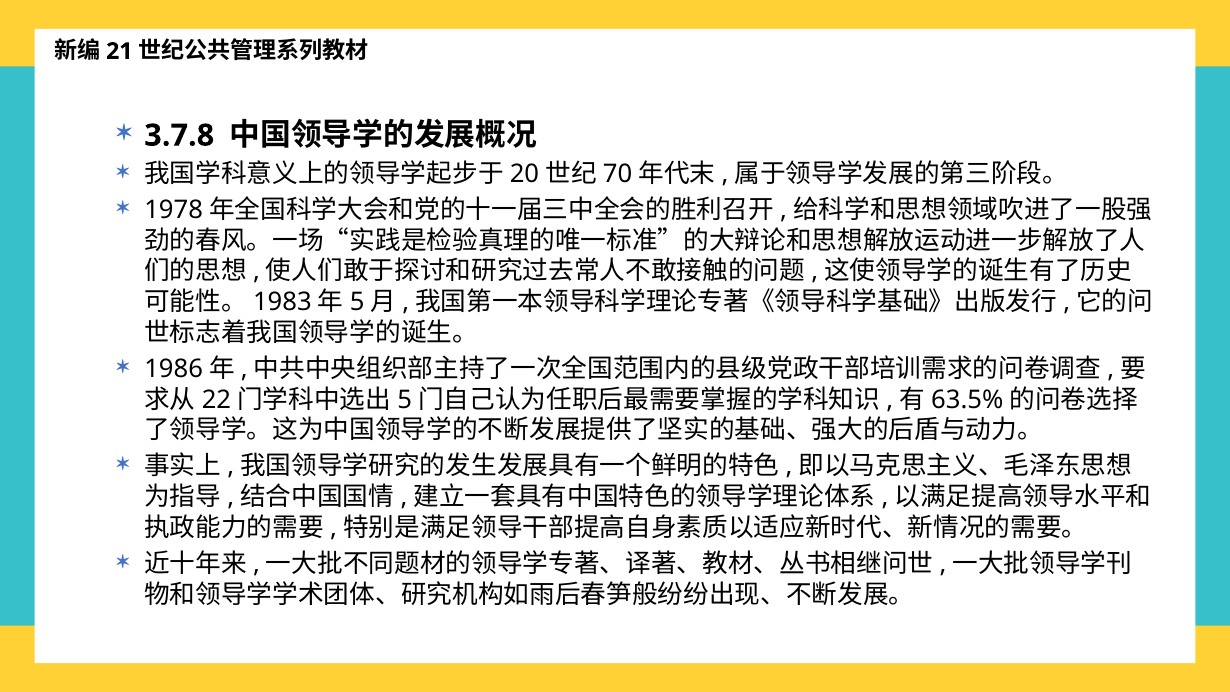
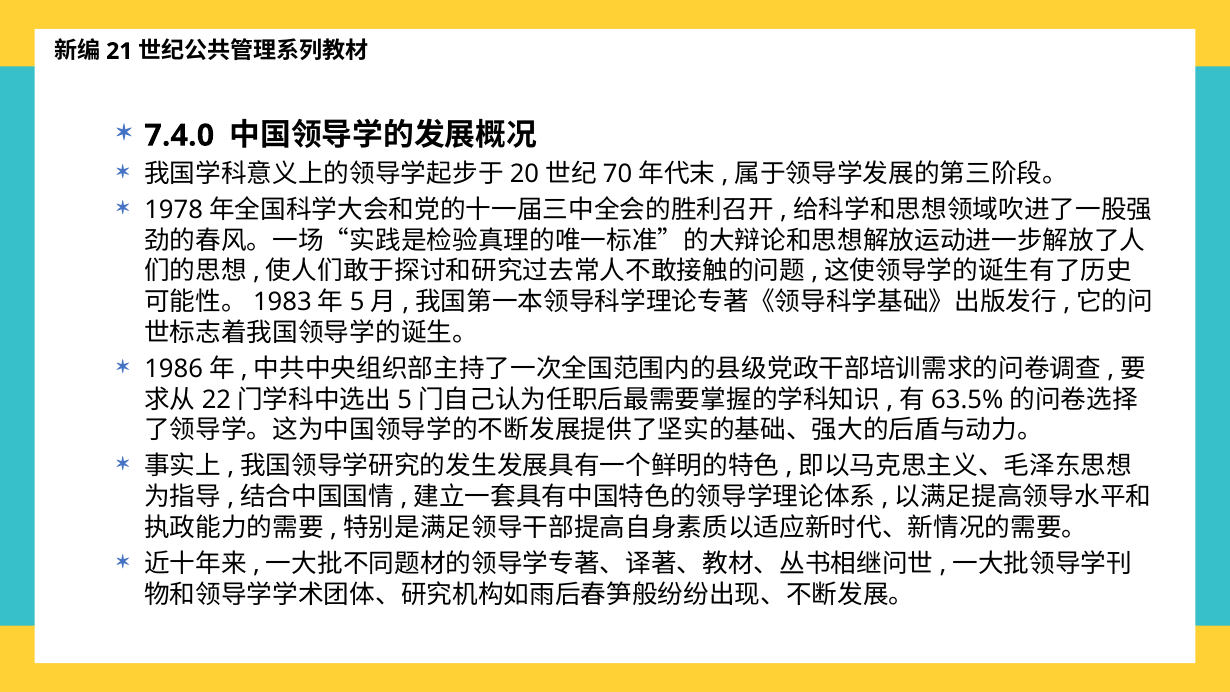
3.7.8: 3.7.8 -> 7.4.0
